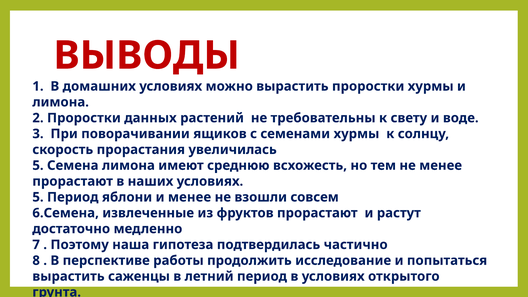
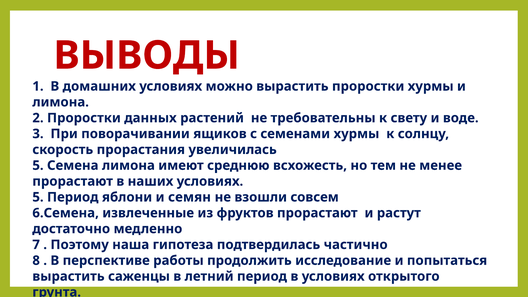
и менее: менее -> семян
